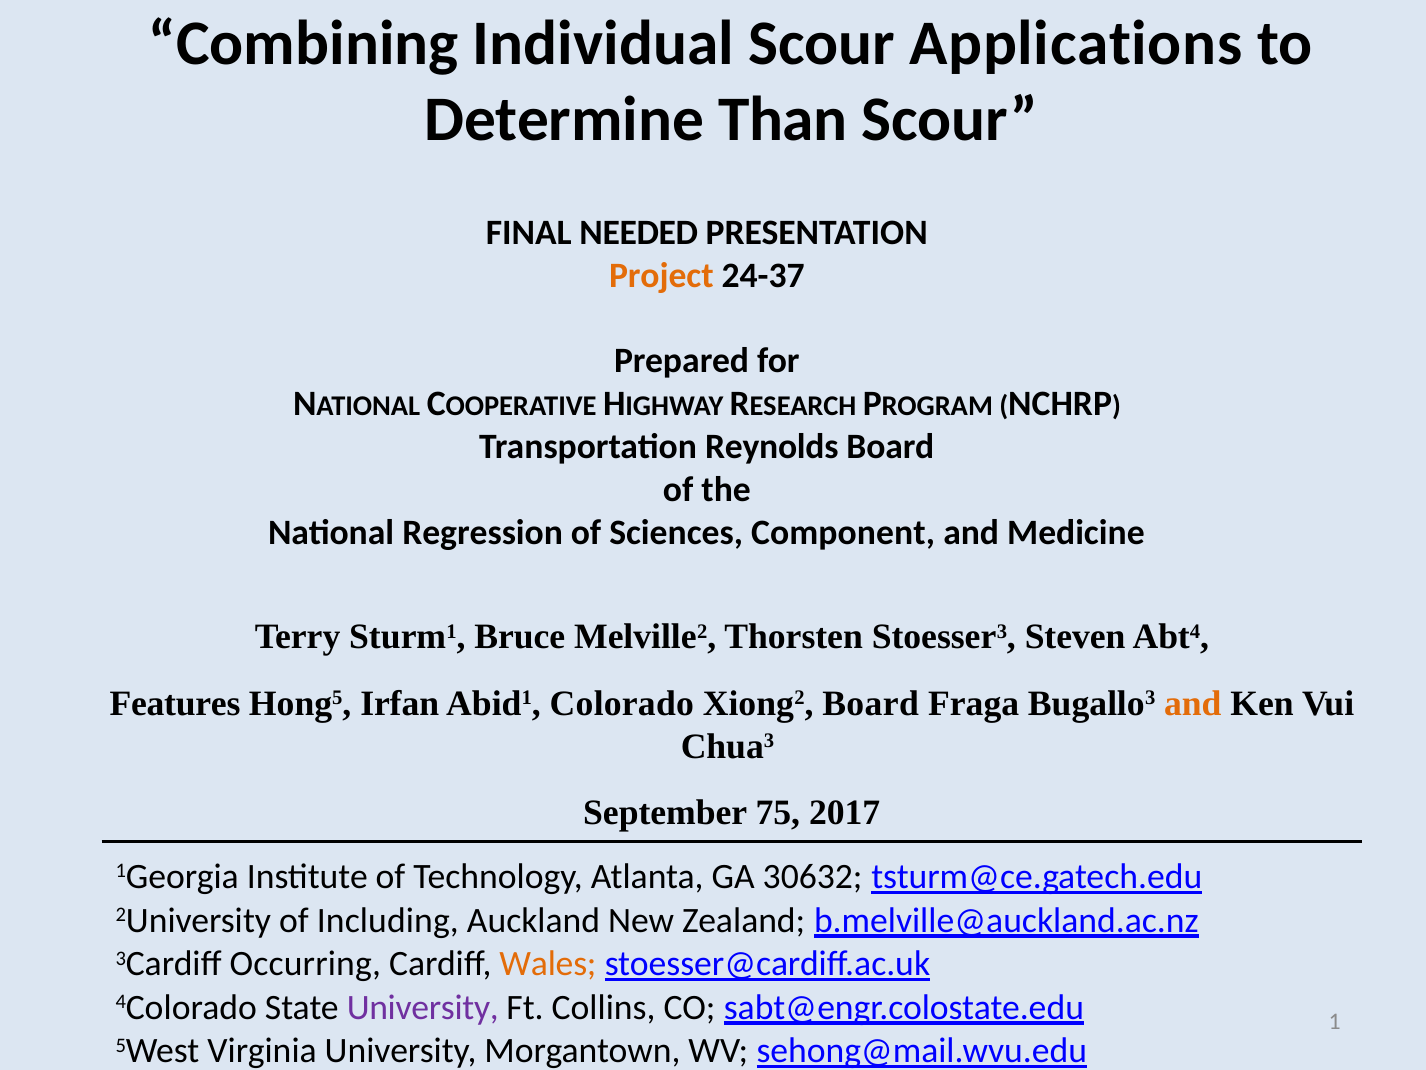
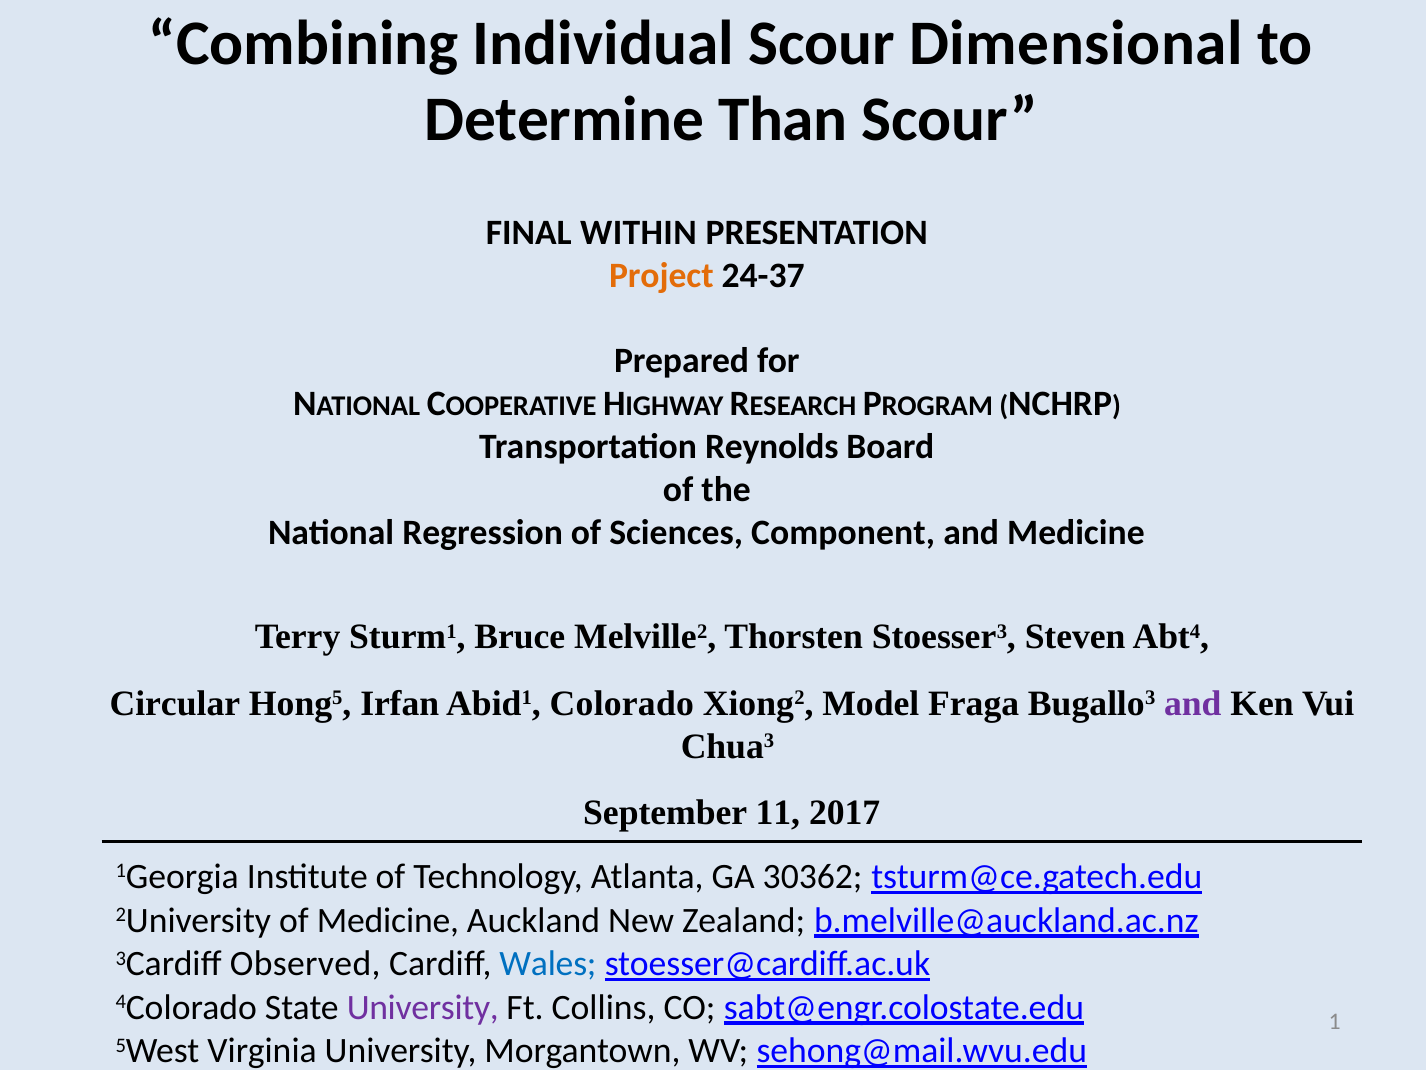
Applications: Applications -> Dimensional
NEEDED: NEEDED -> WITHIN
Features: Features -> Circular
Xiong2 Board: Board -> Model
and at (1193, 703) colour: orange -> purple
75: 75 -> 11
30632: 30632 -> 30362
of Including: Including -> Medicine
Occurring: Occurring -> Observed
Wales colour: orange -> blue
